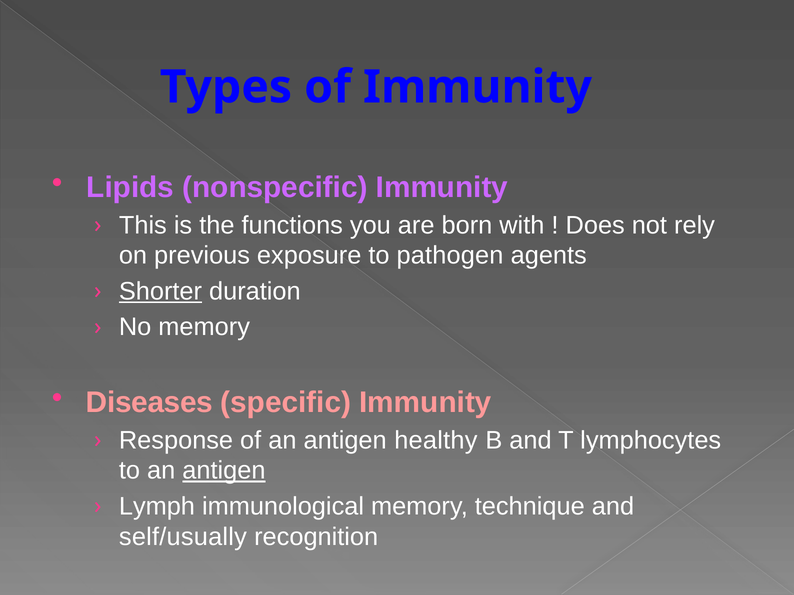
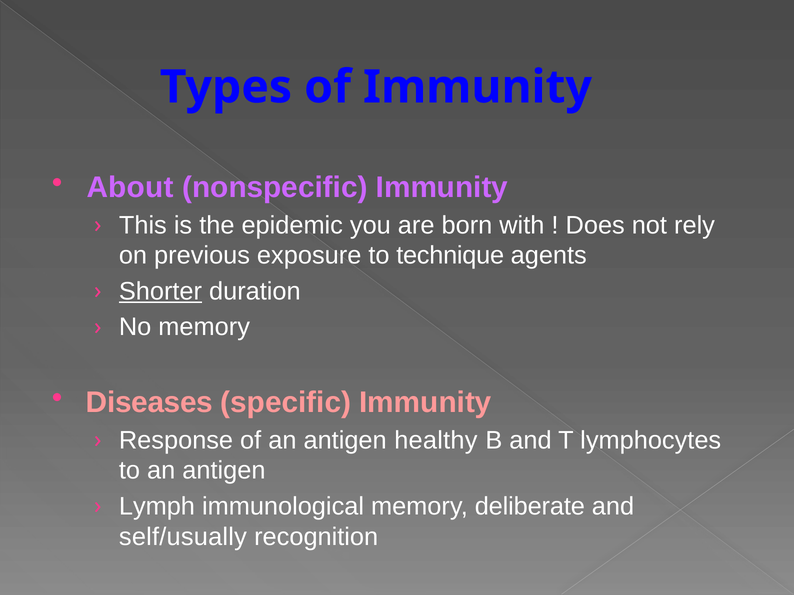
Lipids: Lipids -> About
functions: functions -> epidemic
pathogen: pathogen -> technique
antigen at (224, 471) underline: present -> none
technique: technique -> deliberate
